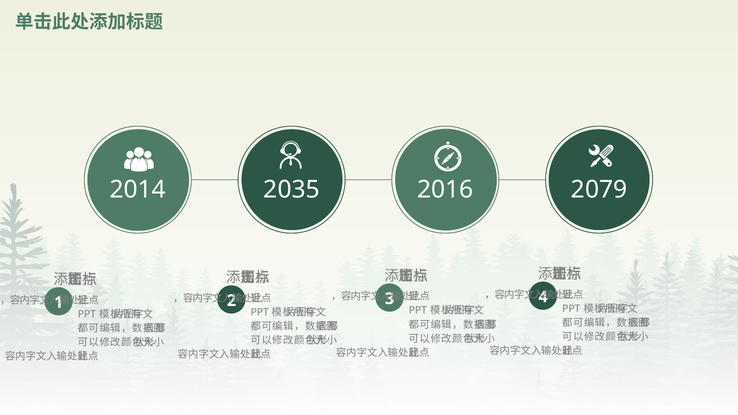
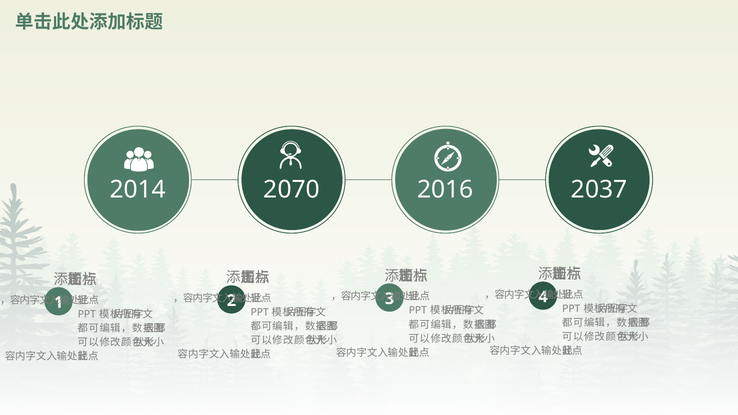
2035: 2035 -> 2070
2079: 2079 -> 2037
